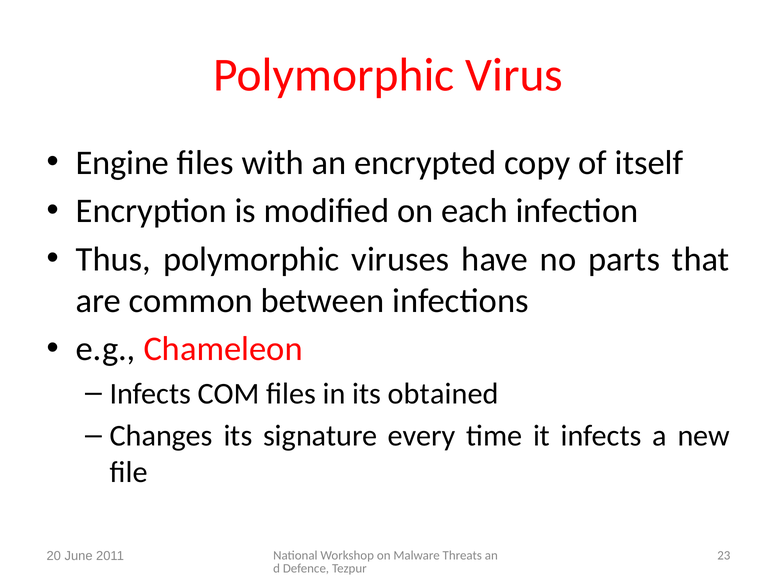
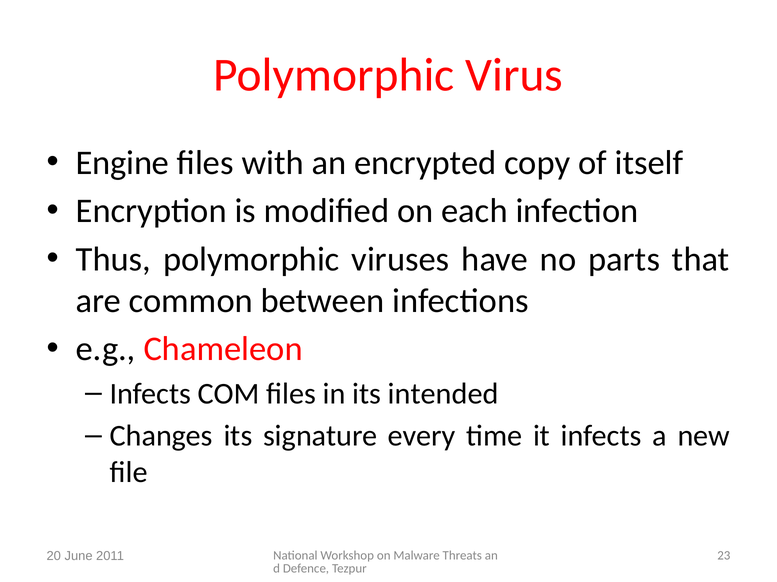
obtained: obtained -> intended
